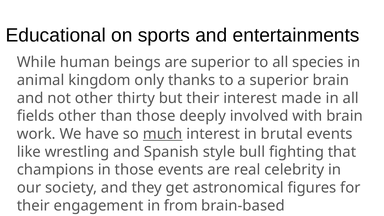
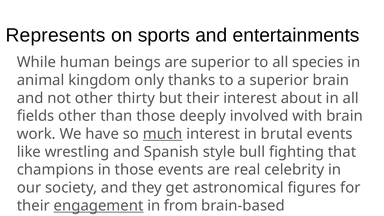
Educational: Educational -> Represents
made: made -> about
engagement underline: none -> present
